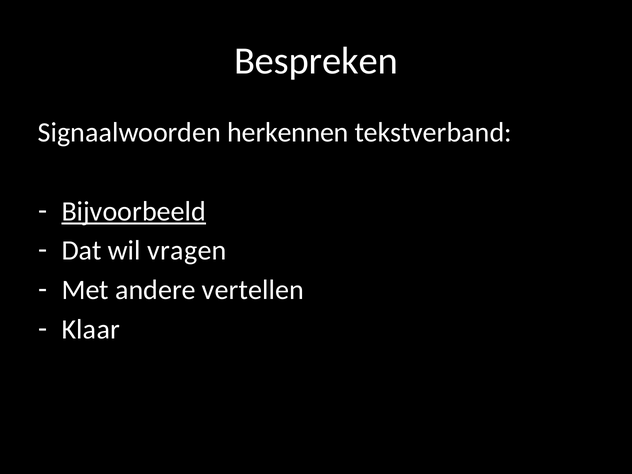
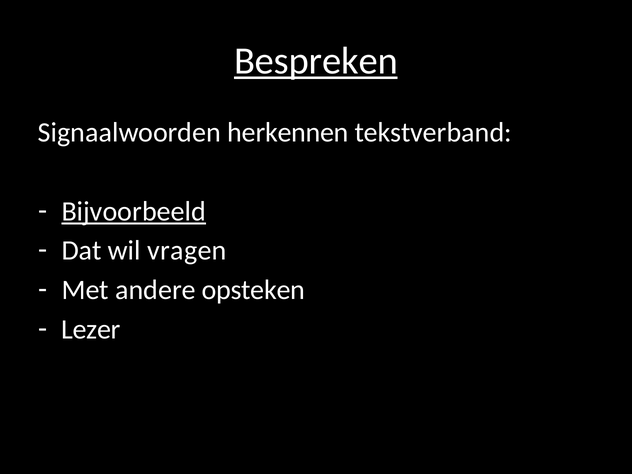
Bespreken underline: none -> present
vertellen: vertellen -> opsteken
Klaar: Klaar -> Lezer
